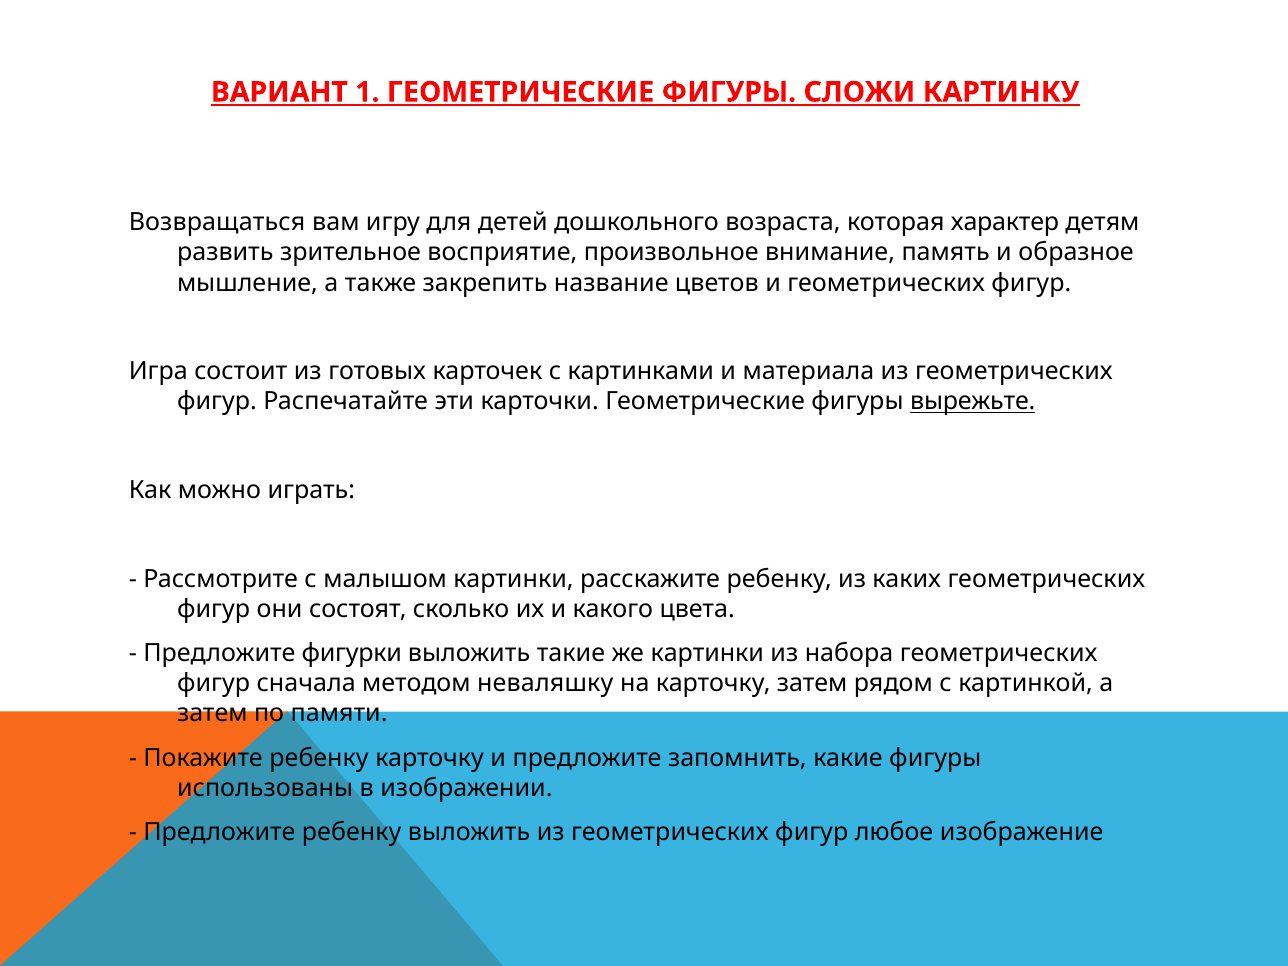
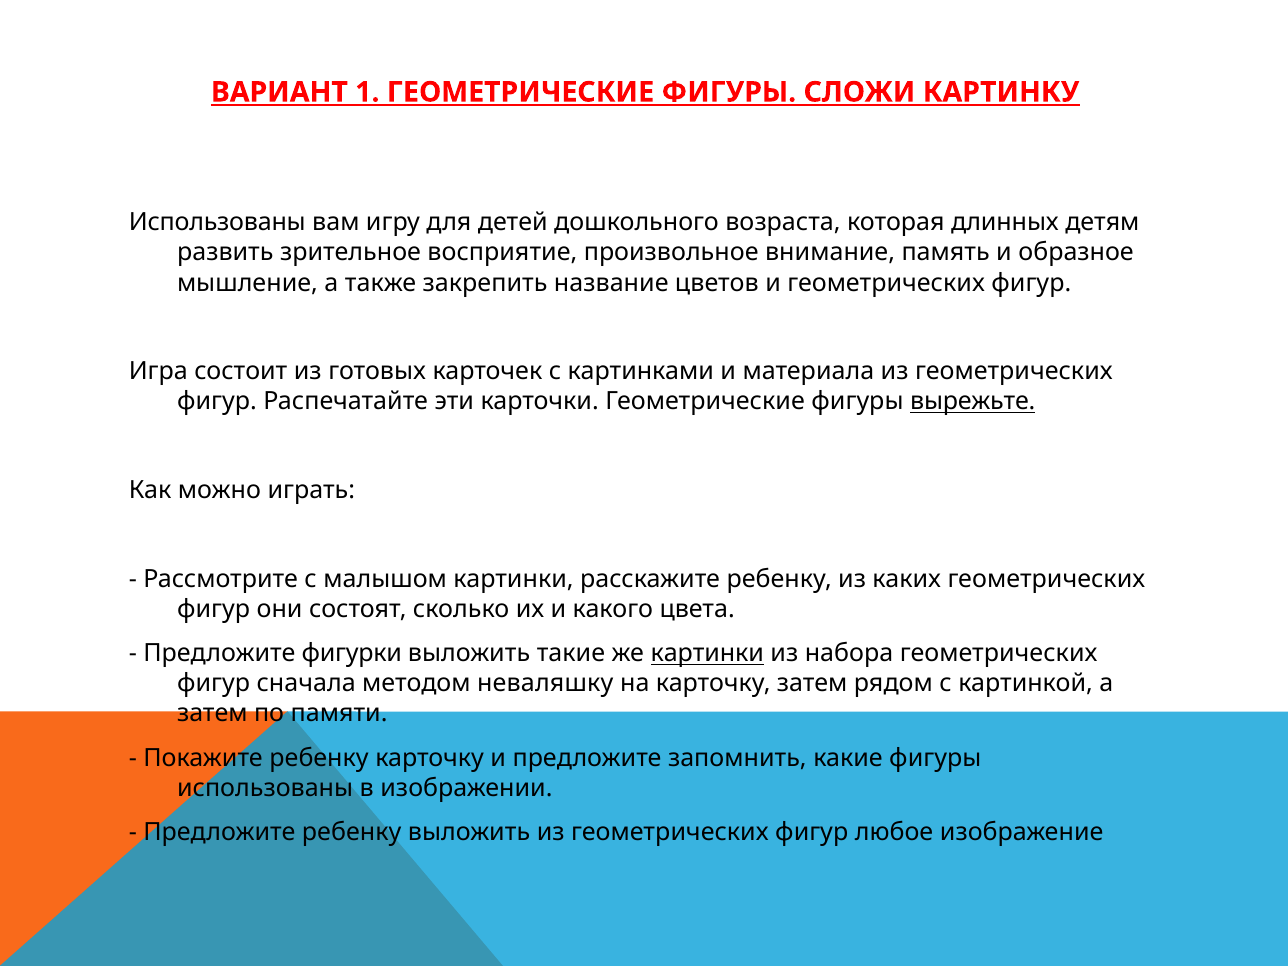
Возвращаться at (217, 223): Возвращаться -> Использованы
характер: характер -> длинных
картинки at (707, 653) underline: none -> present
